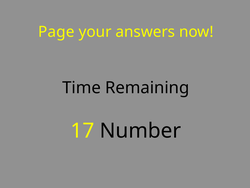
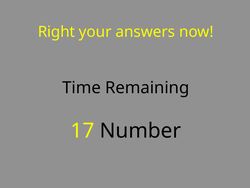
Page: Page -> Right
